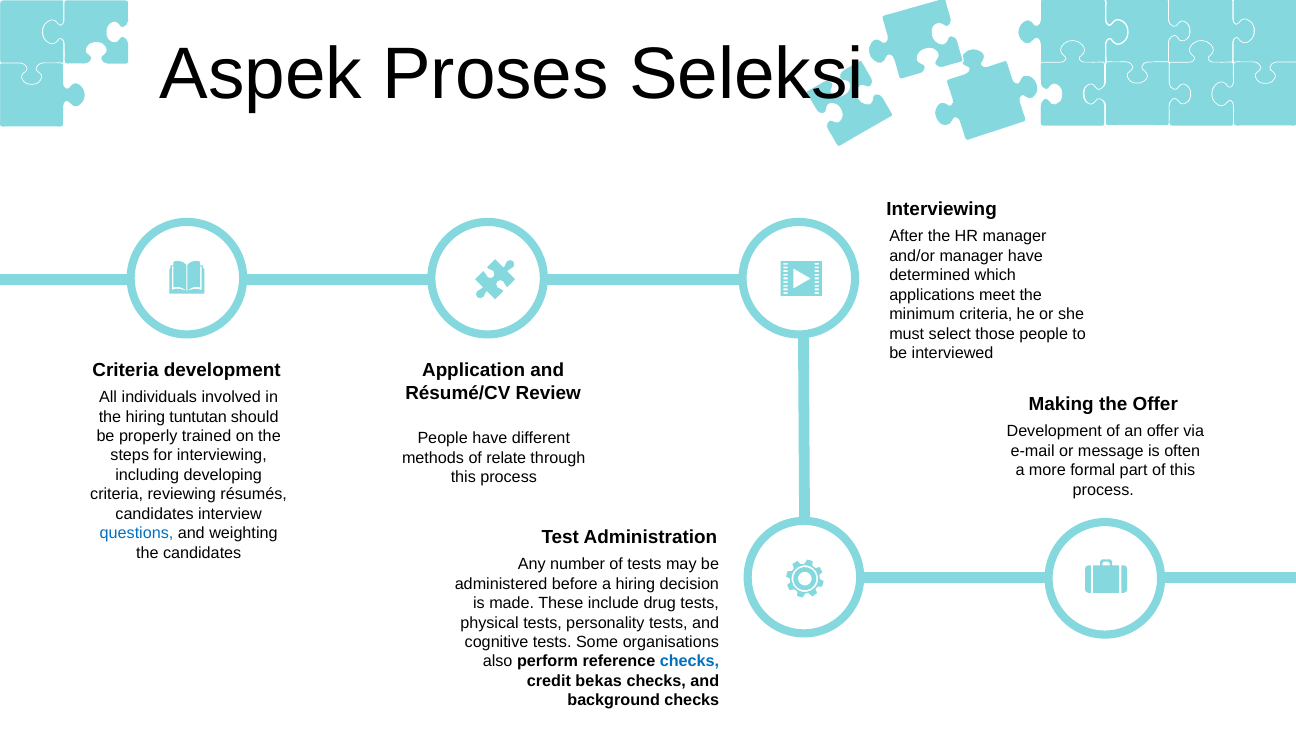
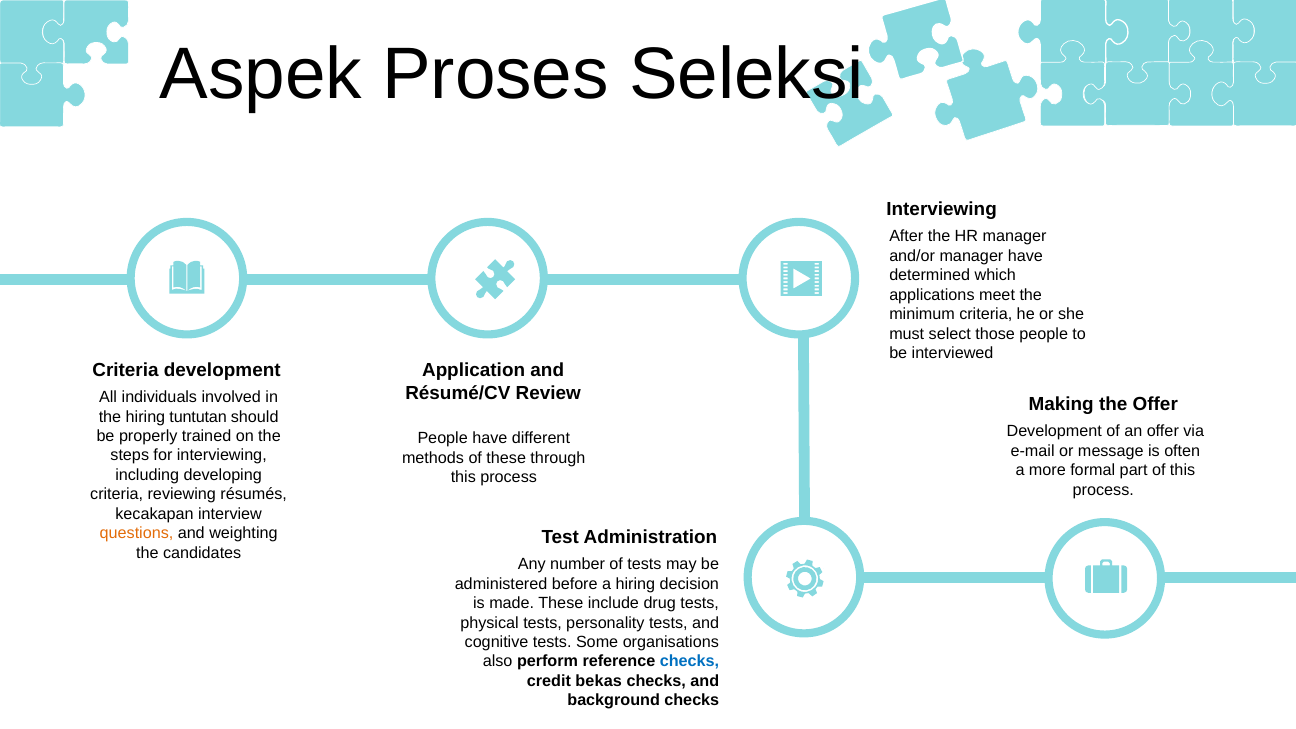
of relate: relate -> these
candidates at (155, 514): candidates -> kecakapan
questions colour: blue -> orange
